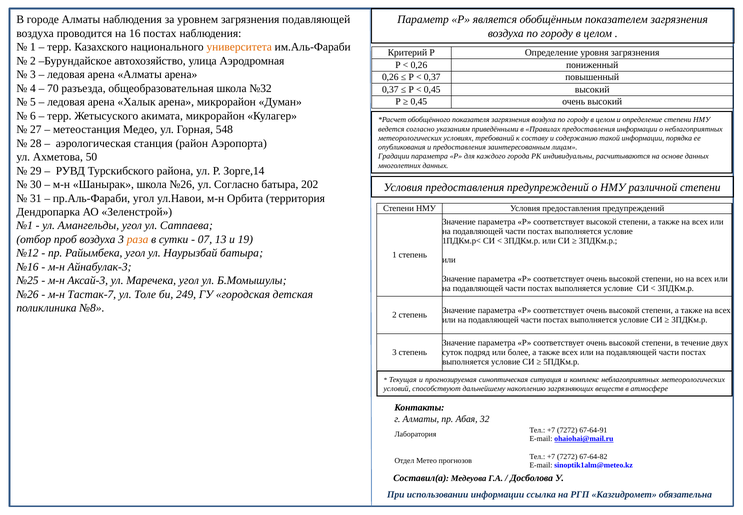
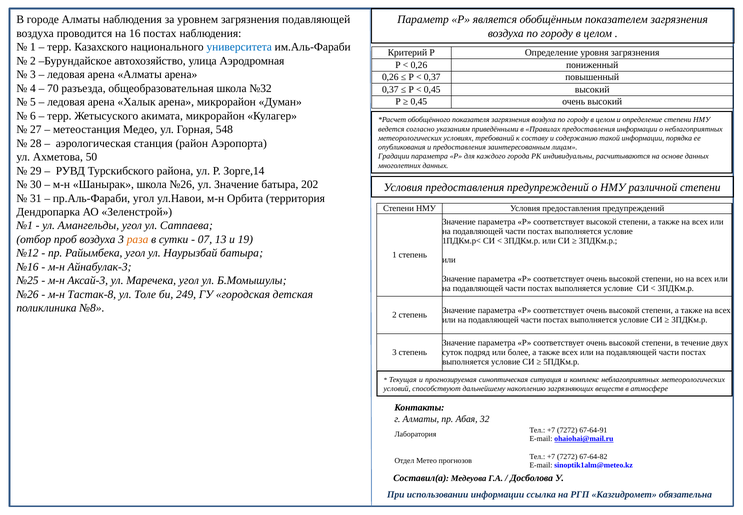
университета colour: orange -> blue
ул Согласно: Согласно -> Значение
Тастак-7: Тастак-7 -> Тастак-8
